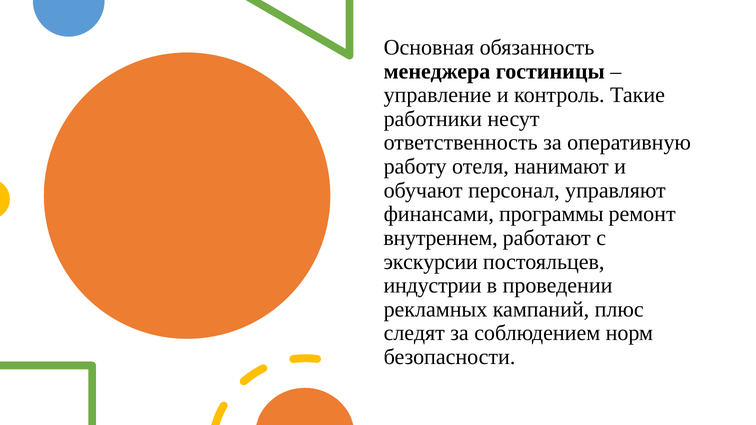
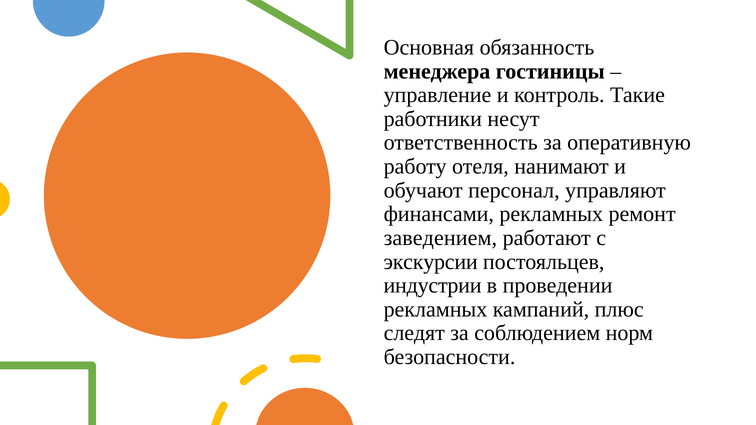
финансами программы: программы -> рекламных
внутреннем: внутреннем -> заведением
